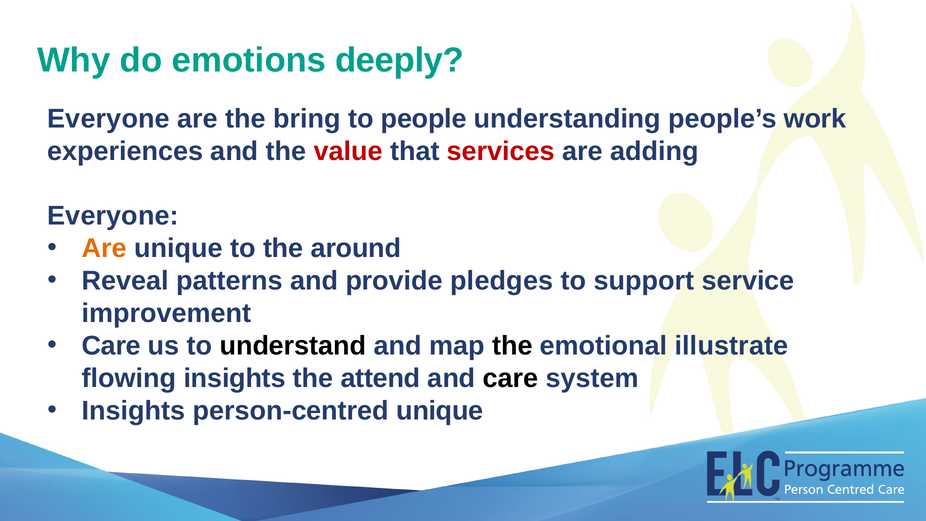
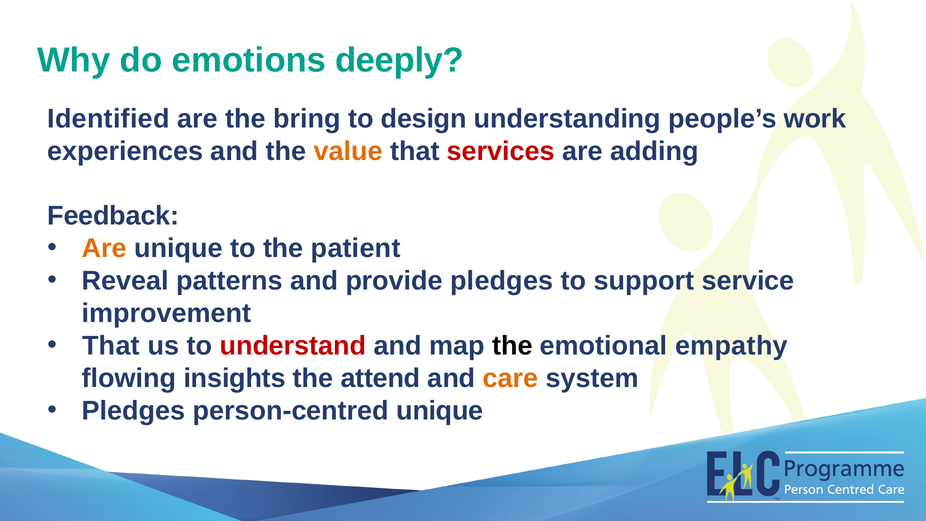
Everyone at (109, 119): Everyone -> Identified
people: people -> design
value colour: red -> orange
Everyone at (113, 216): Everyone -> Feedback
around: around -> patient
Care at (111, 346): Care -> That
understand colour: black -> red
illustrate: illustrate -> empathy
care at (511, 378) colour: black -> orange
Insights at (134, 411): Insights -> Pledges
